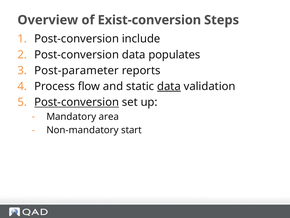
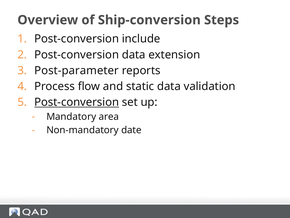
Exist-conversion: Exist-conversion -> Ship-conversion
populates: populates -> extension
data at (169, 86) underline: present -> none
start: start -> date
